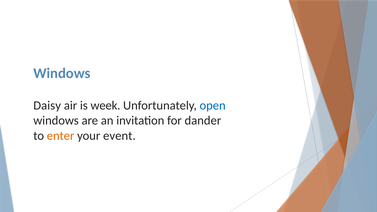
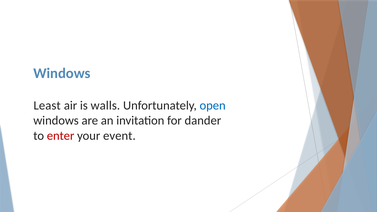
Daisy: Daisy -> Least
week: week -> walls
enter colour: orange -> red
